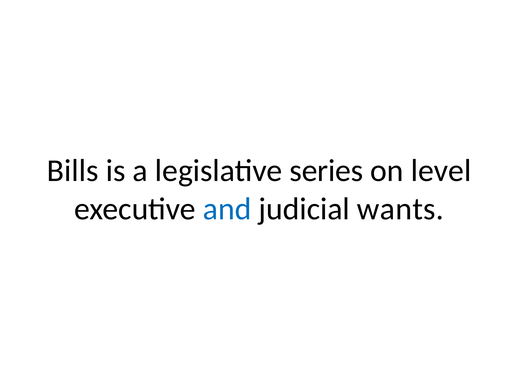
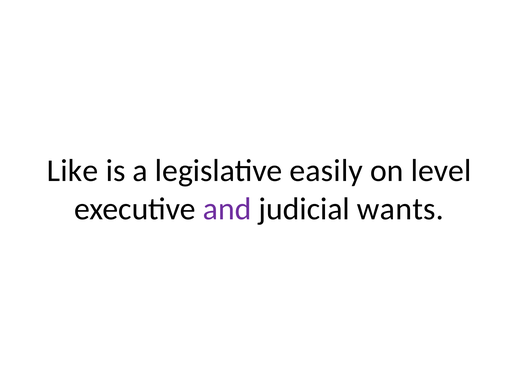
Bills: Bills -> Like
series: series -> easily
and colour: blue -> purple
